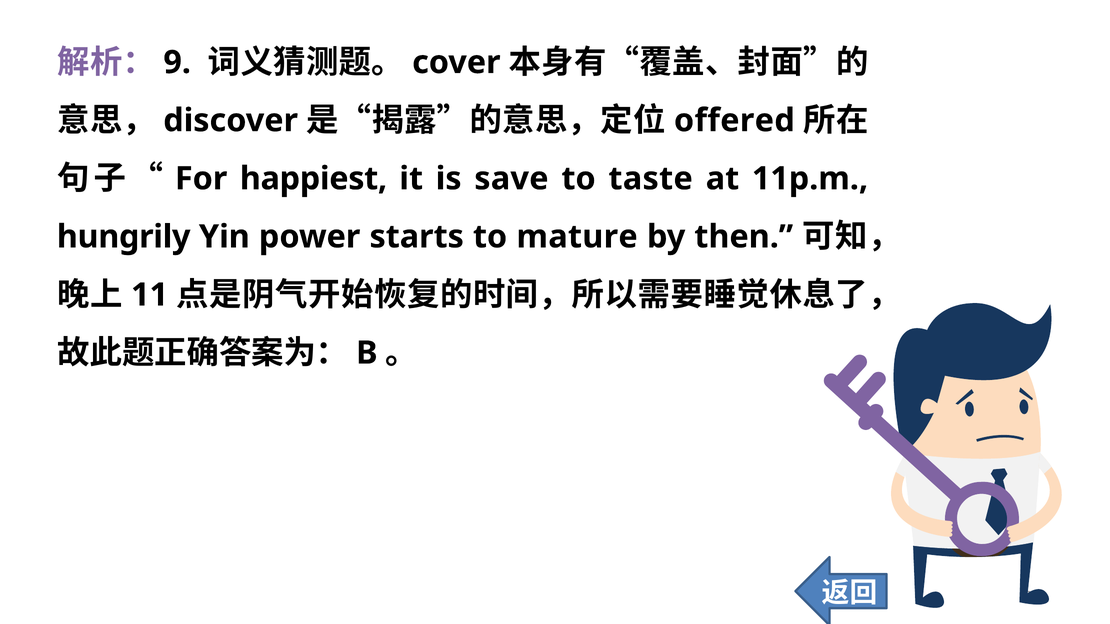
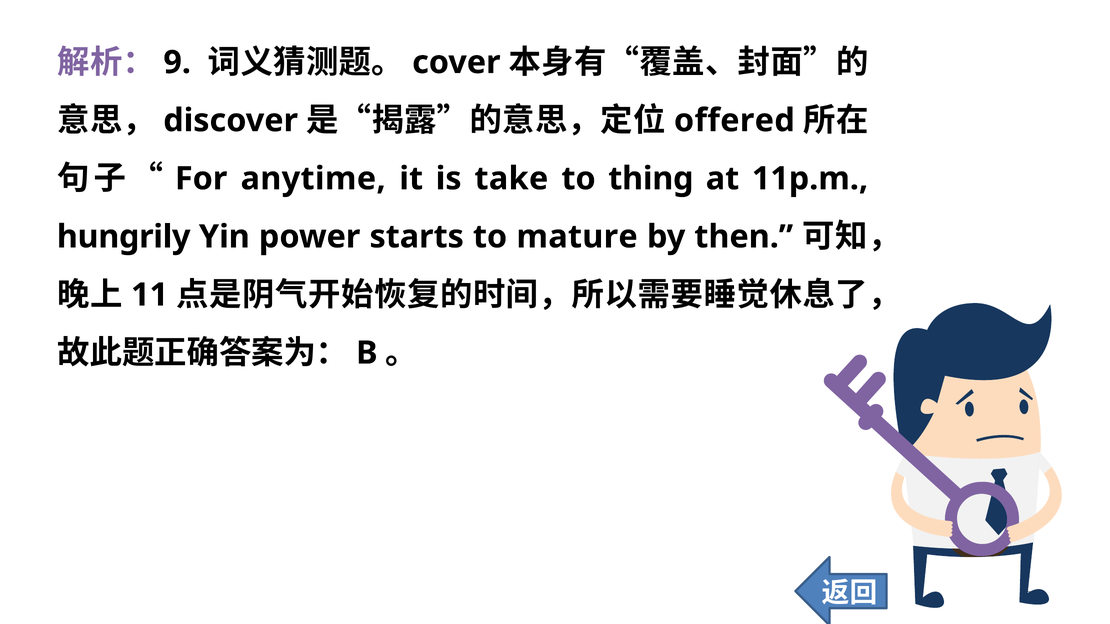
happiest: happiest -> anytime
save: save -> take
taste: taste -> thing
